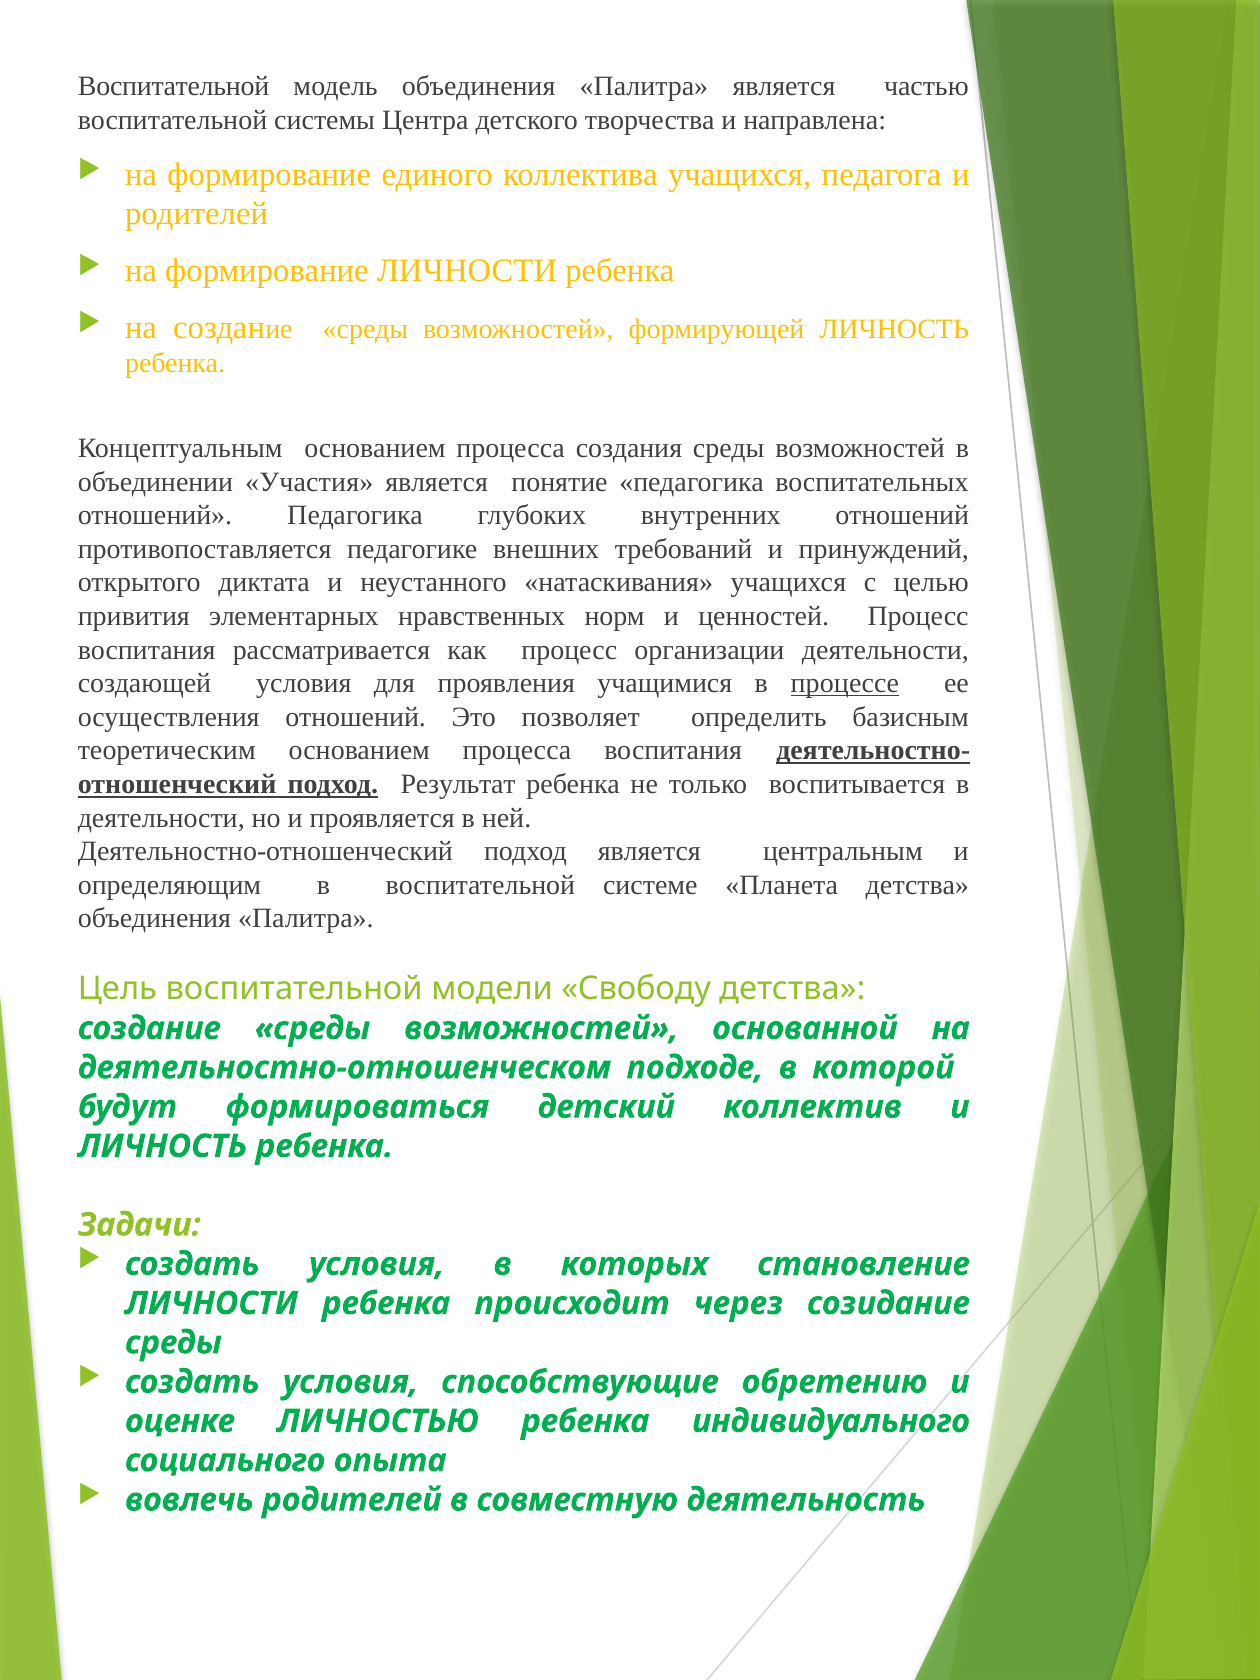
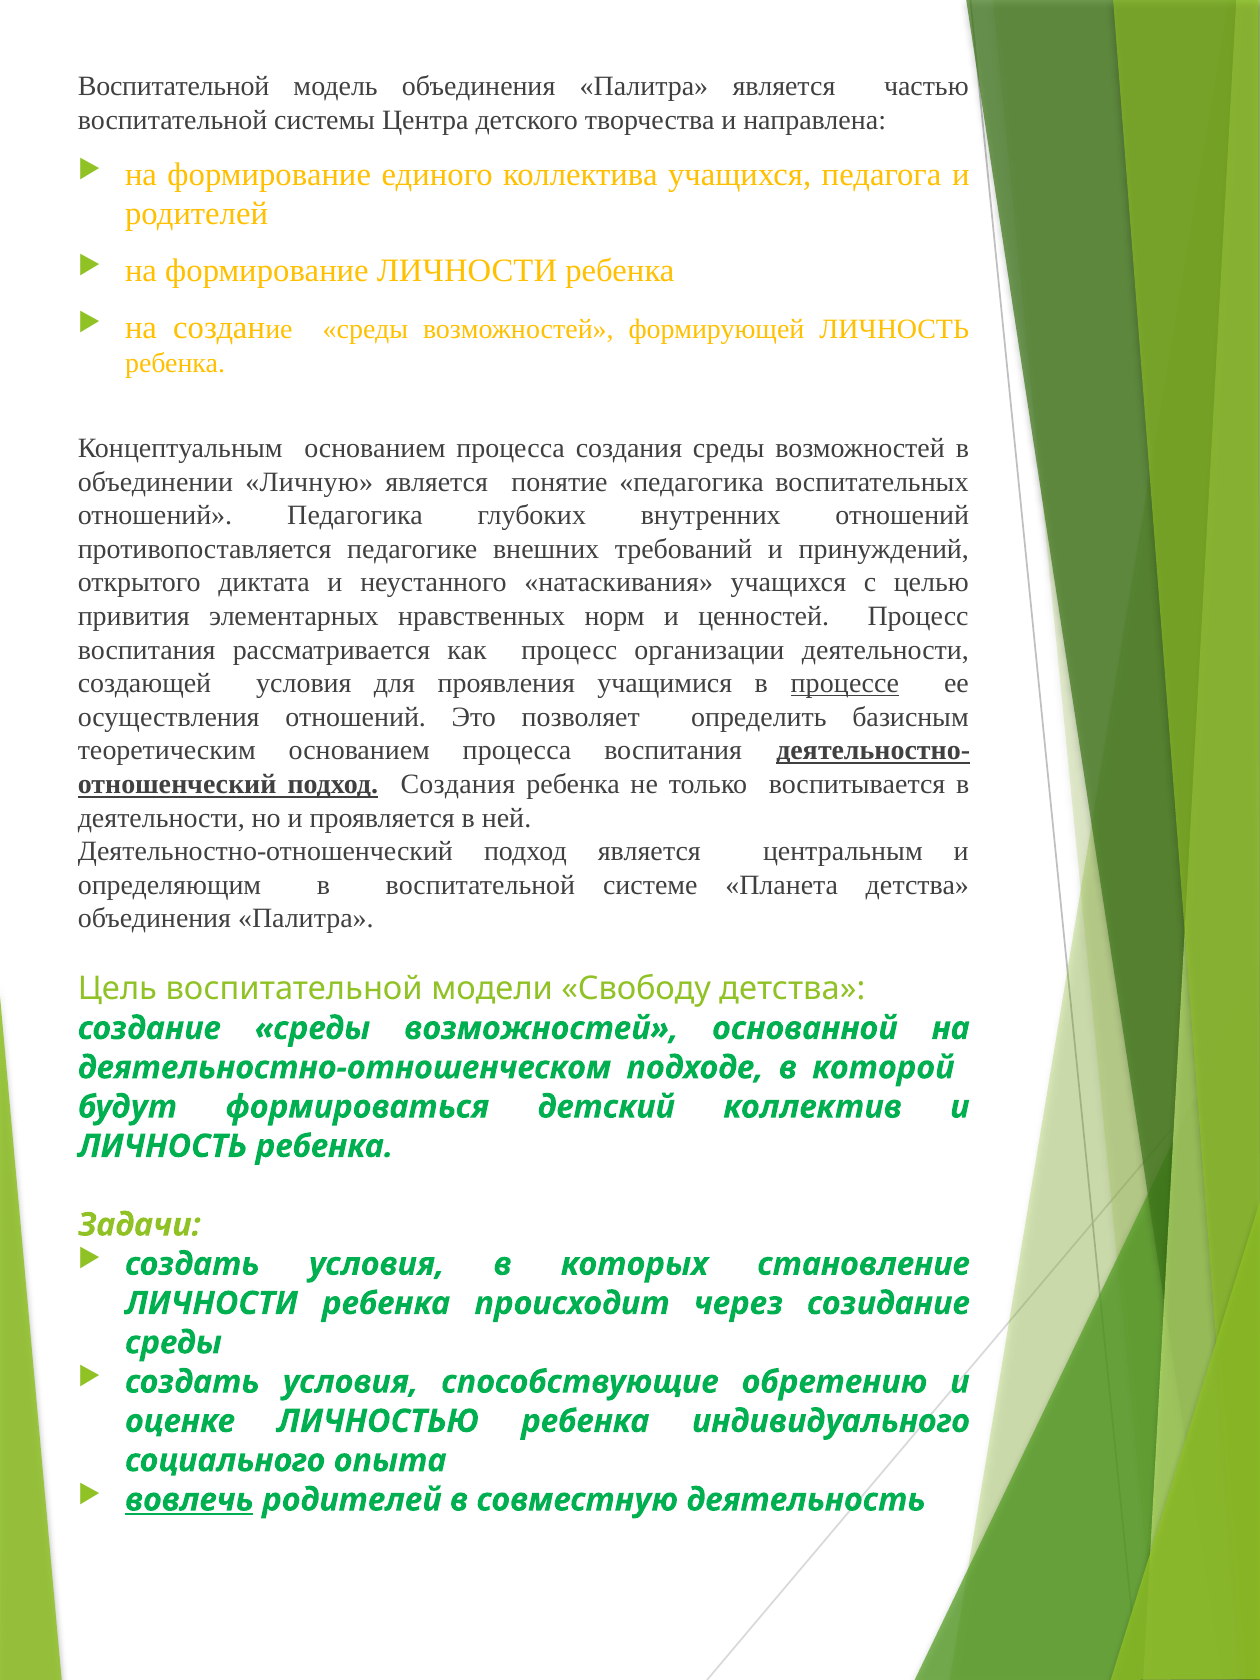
Участия: Участия -> Личную
подход Результат: Результат -> Создания
вовлечь underline: none -> present
